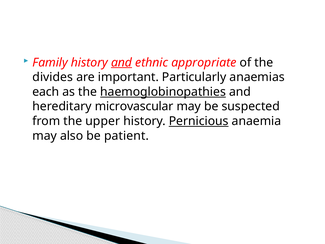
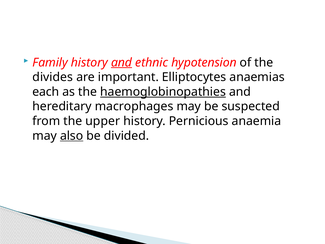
appropriate: appropriate -> hypotension
Particularly: Particularly -> Elliptocytes
microvascular: microvascular -> macrophages
Pernicious underline: present -> none
also underline: none -> present
patient: patient -> divided
